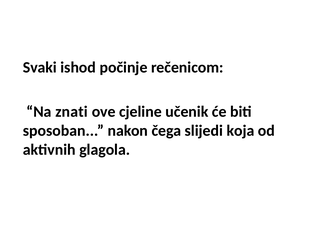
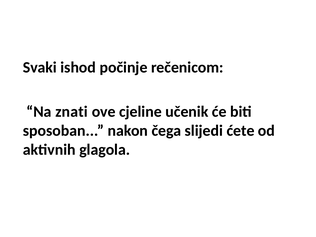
koja: koja -> ćete
